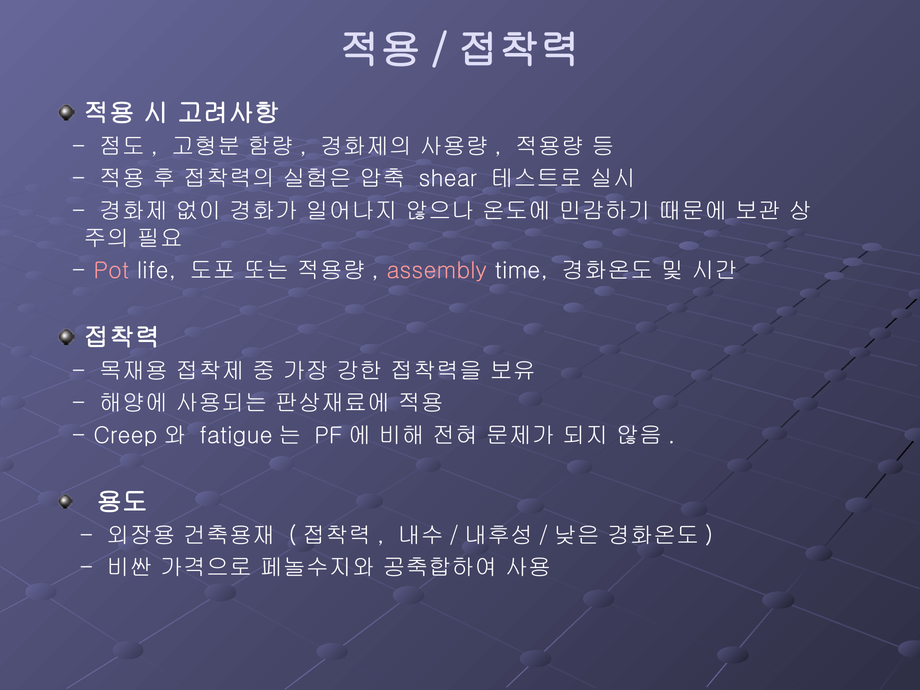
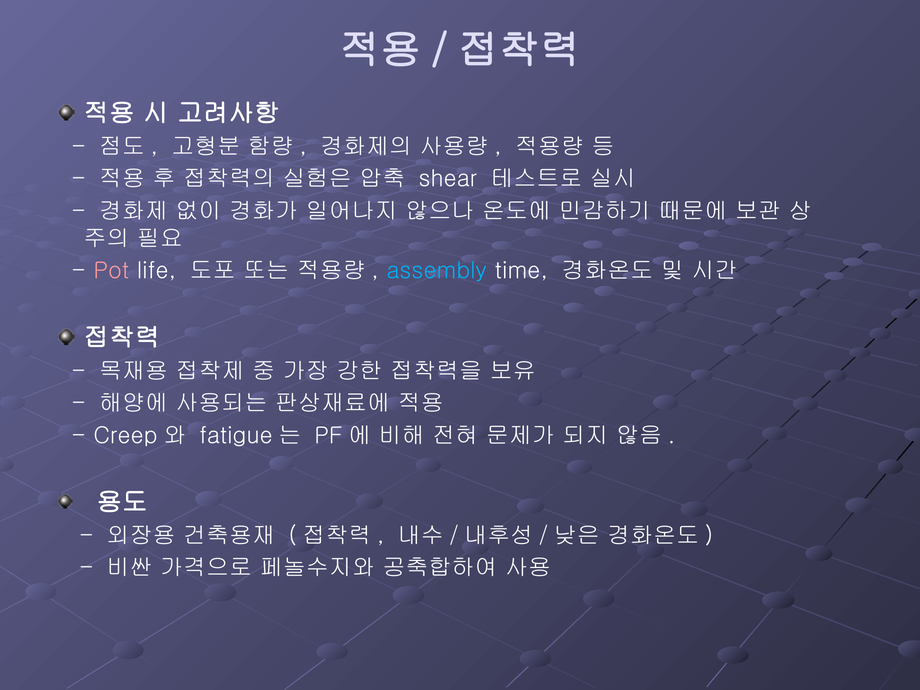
assembly colour: pink -> light blue
